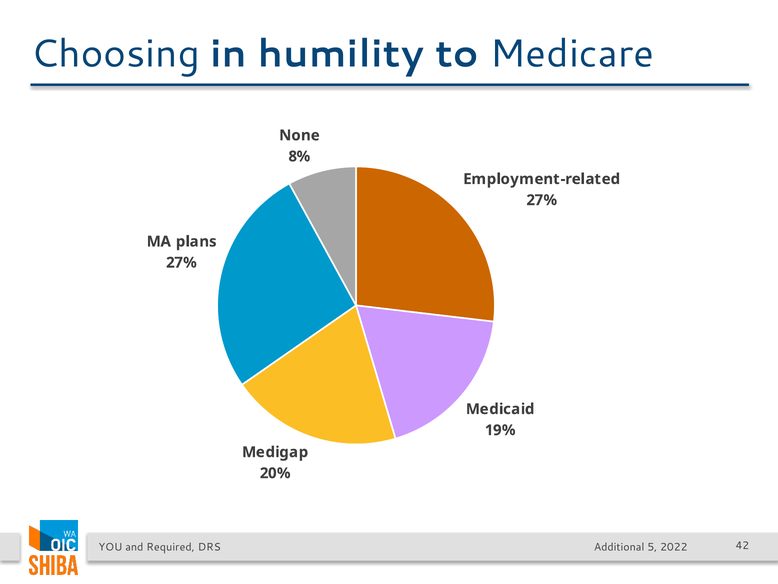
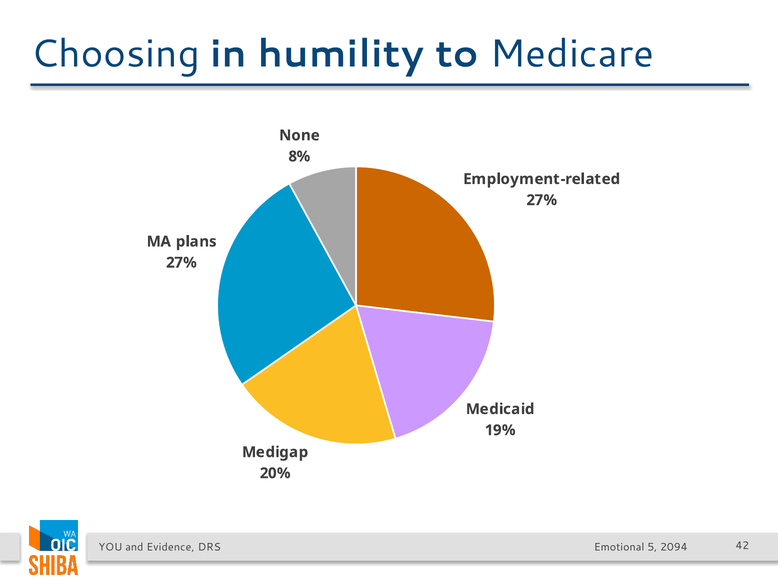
Required: Required -> Evidence
Additional: Additional -> Emotional
2022: 2022 -> 2094
